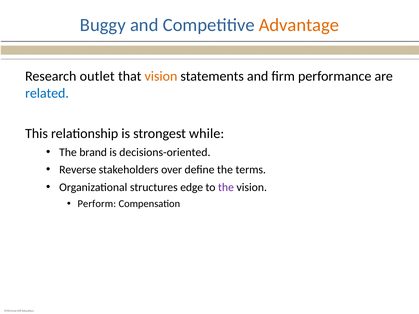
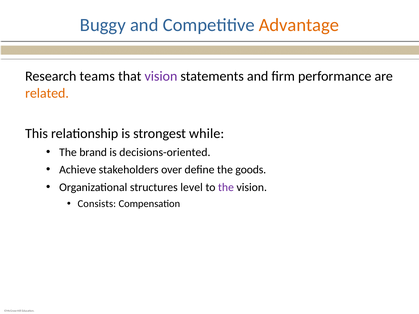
outlet: outlet -> teams
vision at (161, 76) colour: orange -> purple
related colour: blue -> orange
Reverse: Reverse -> Achieve
terms: terms -> goods
edge: edge -> level
Perform: Perform -> Consists
